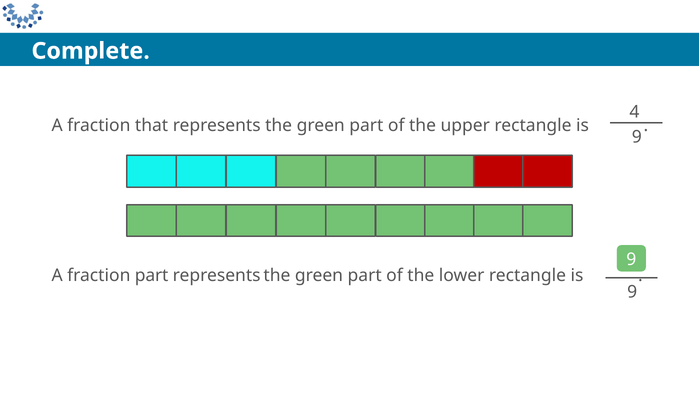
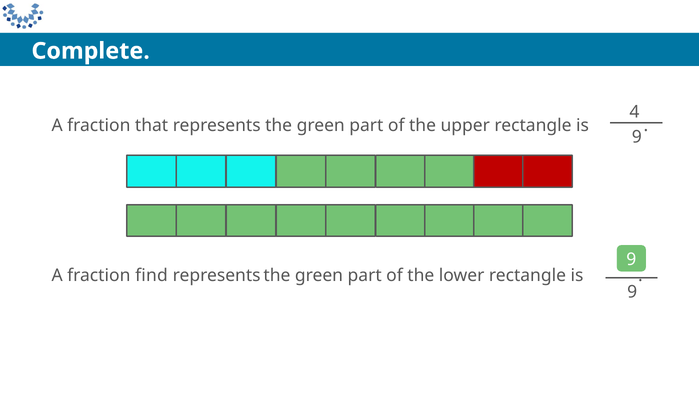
fraction part: part -> find
